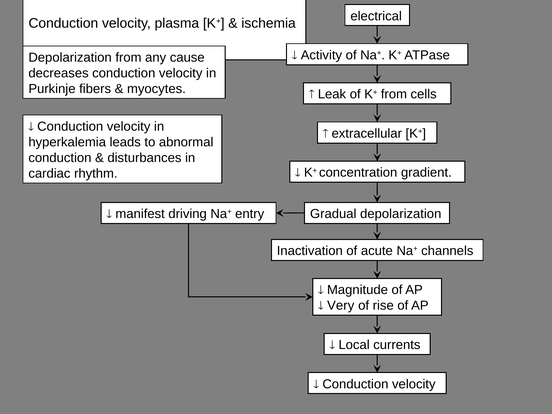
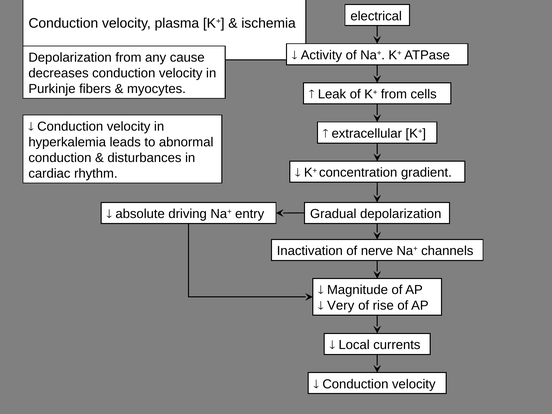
manifest: manifest -> absolute
acute: acute -> nerve
